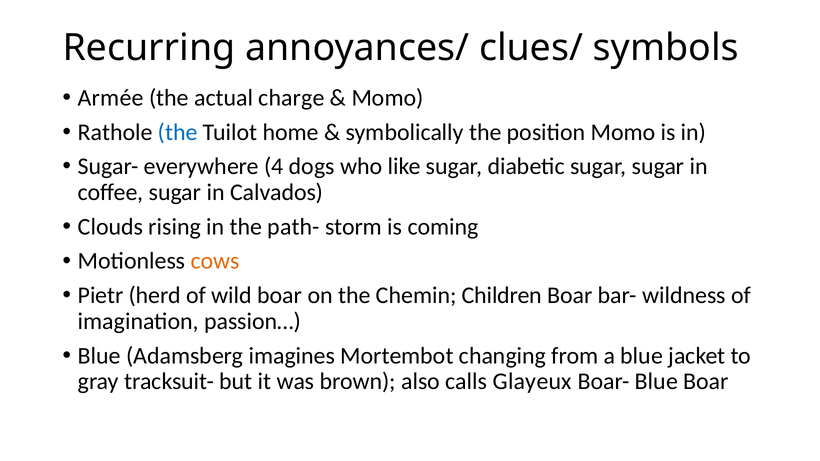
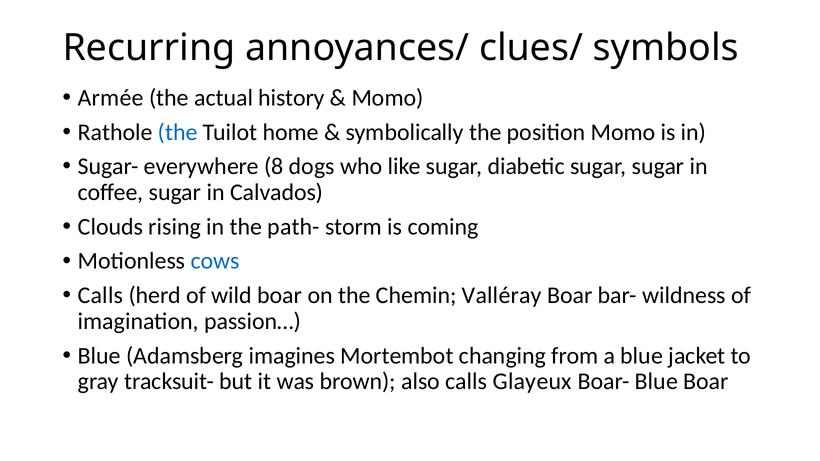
charge: charge -> history
4: 4 -> 8
cows colour: orange -> blue
Pietr at (101, 296): Pietr -> Calls
Children: Children -> Valléray
